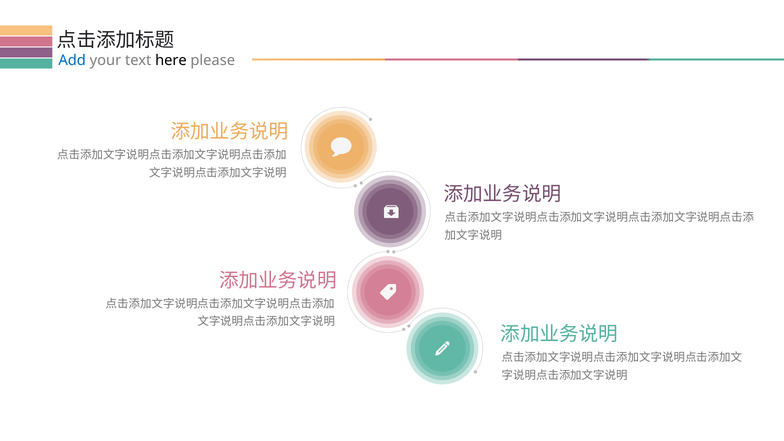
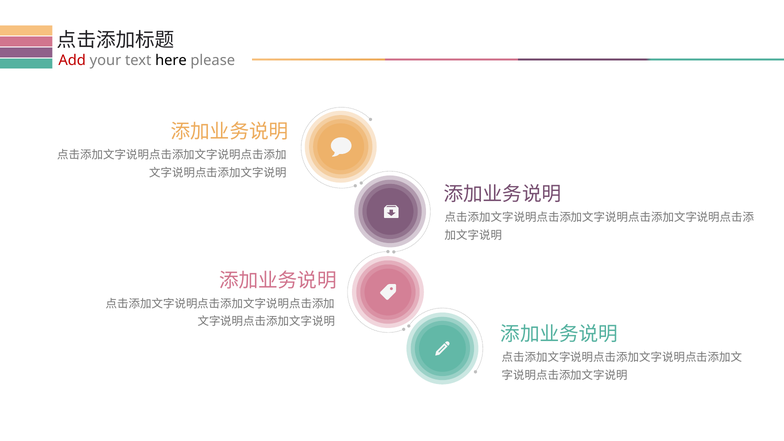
Add colour: blue -> red
